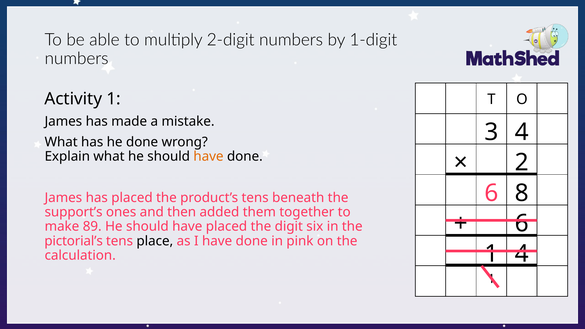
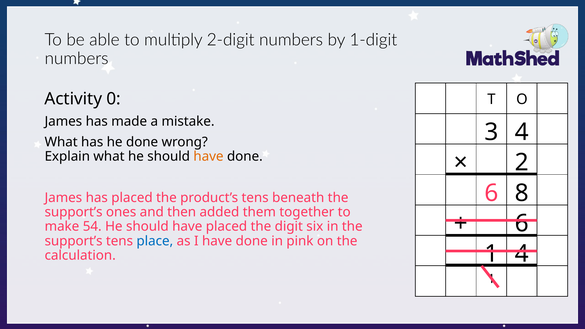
Activity 1: 1 -> 0
89: 89 -> 54
pictorial’s at (74, 241): pictorial’s -> support’s
place colour: black -> blue
